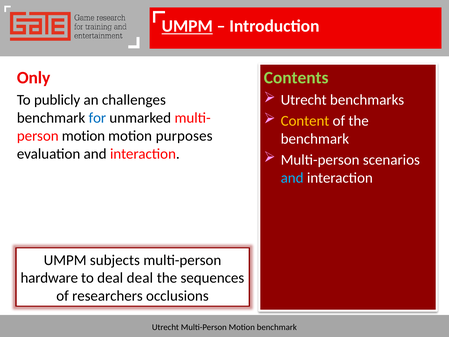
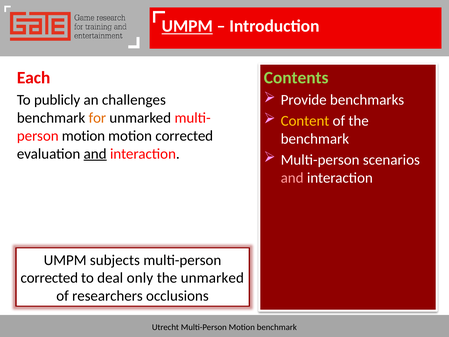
Only: Only -> Each
Utrecht at (304, 100): Utrecht -> Provide
for colour: blue -> orange
motion purposes: purposes -> corrected
and at (95, 154) underline: none -> present
and at (292, 178) colour: light blue -> pink
hardware at (49, 278): hardware -> corrected
deal deal: deal -> only
the sequences: sequences -> unmarked
